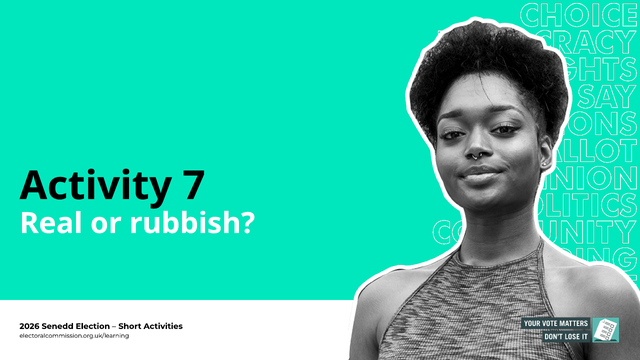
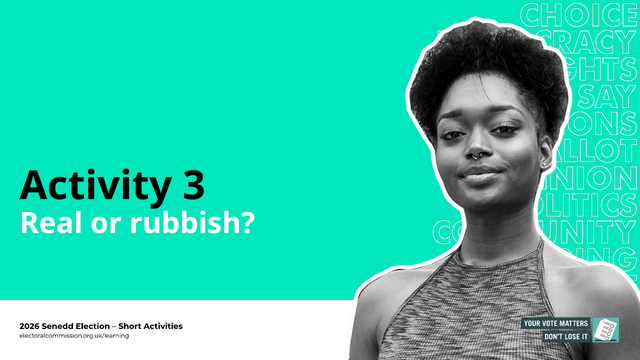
7: 7 -> 3
